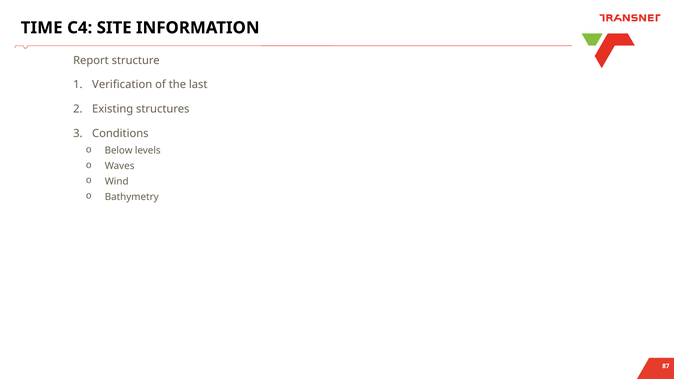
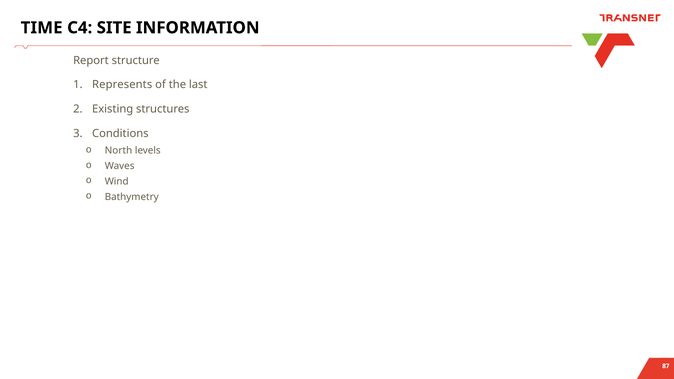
Verification: Verification -> Represents
Below: Below -> North
